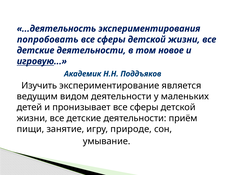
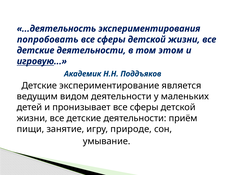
новое: новое -> этом
Изучить at (39, 86): Изучить -> Детские
